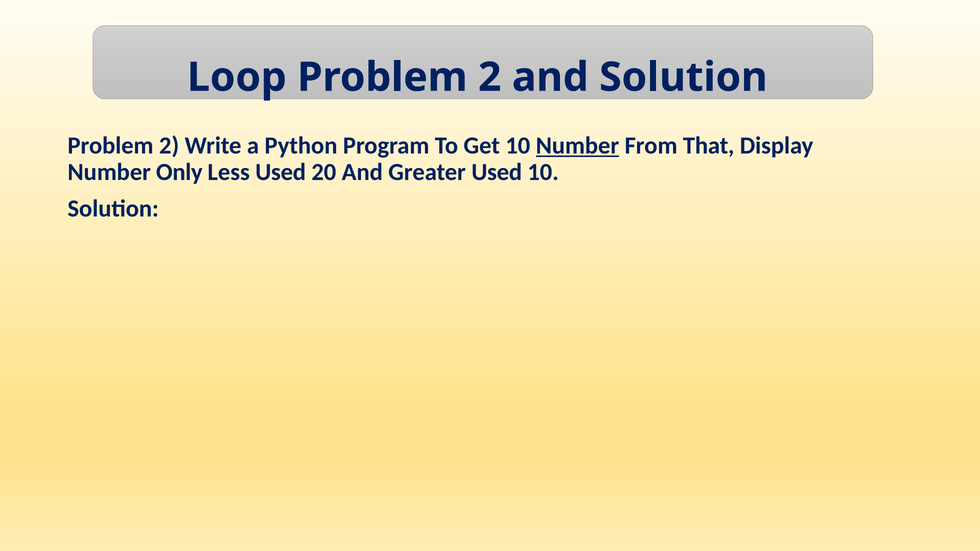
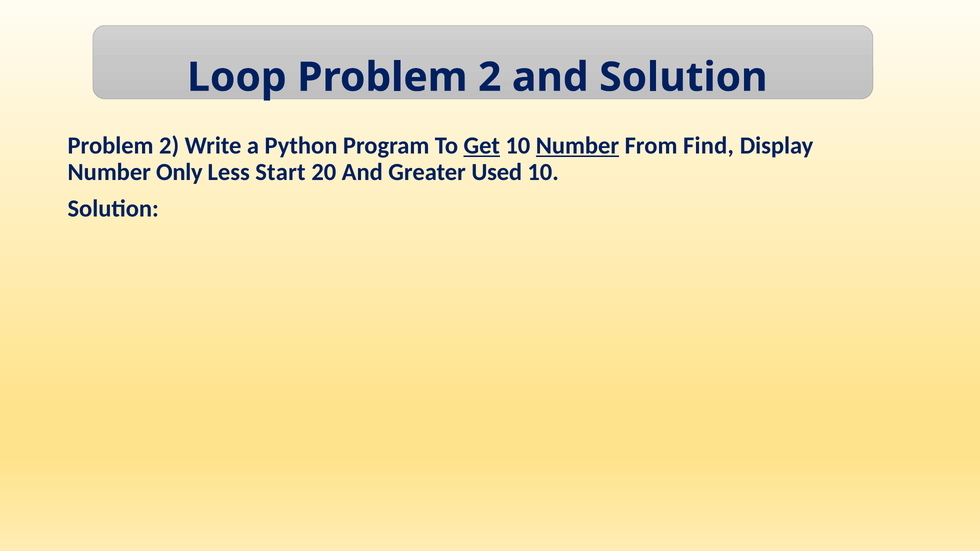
Get underline: none -> present
That: That -> Find
Less Used: Used -> Start
